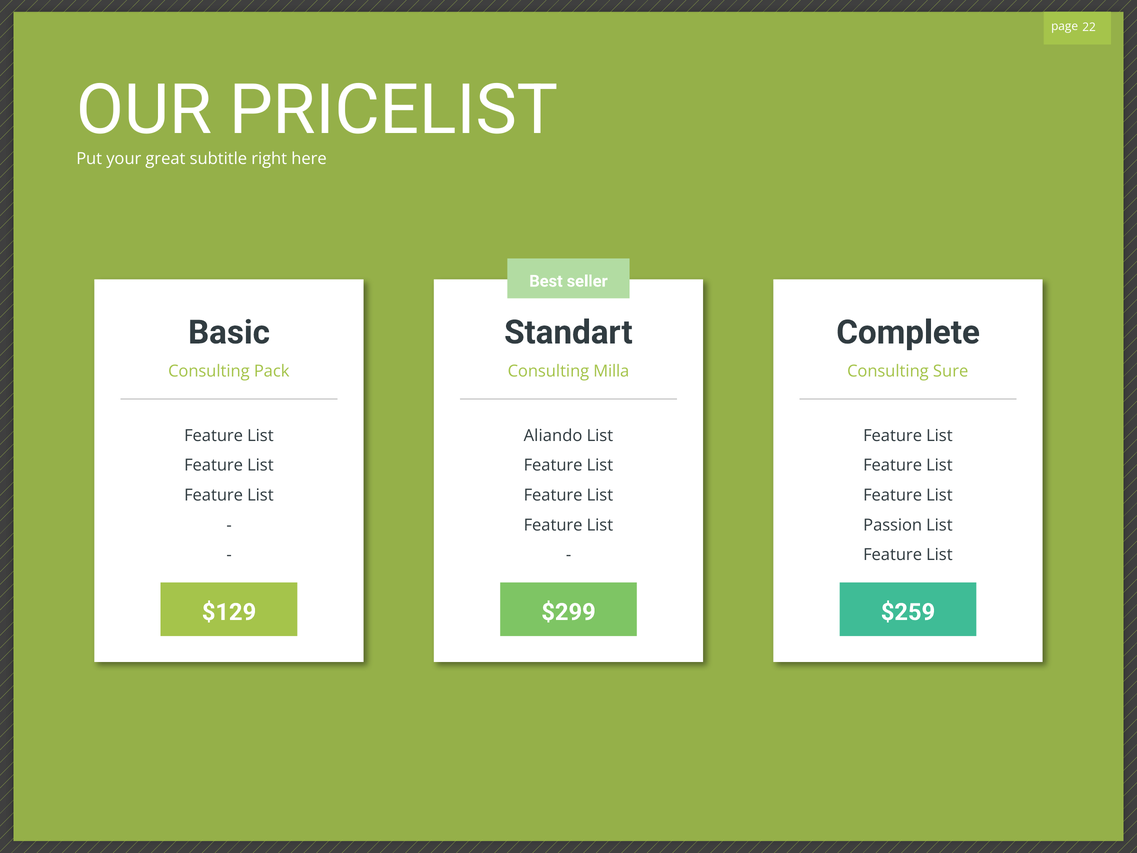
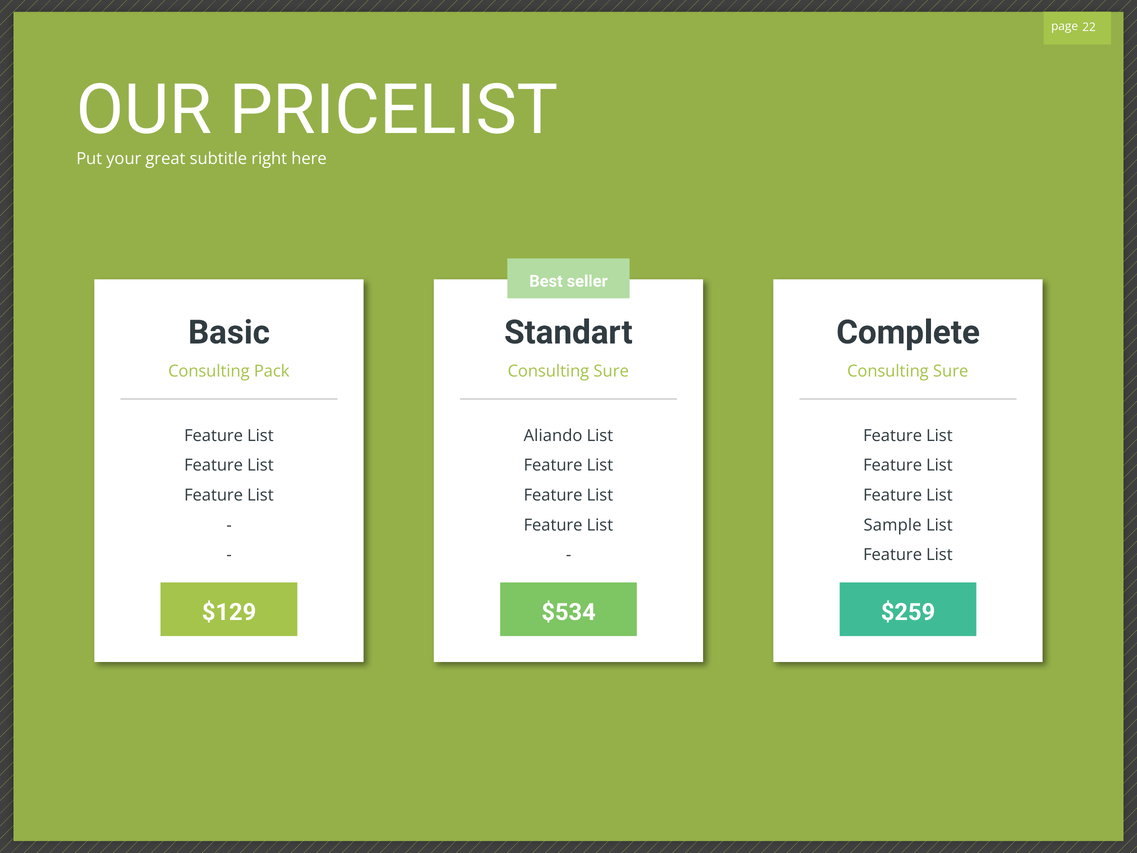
Milla at (611, 371): Milla -> Sure
Passion: Passion -> Sample
$299: $299 -> $534
